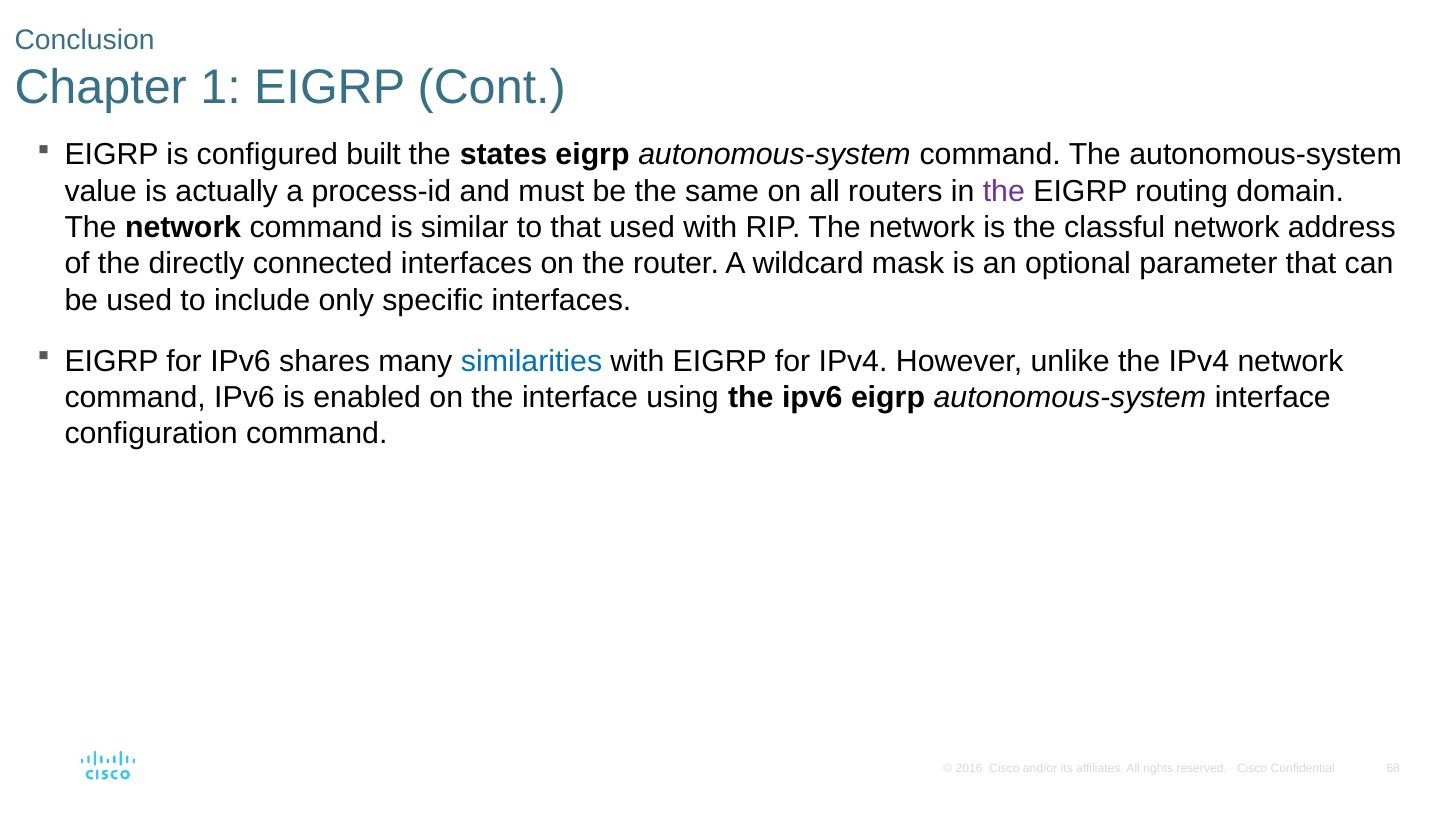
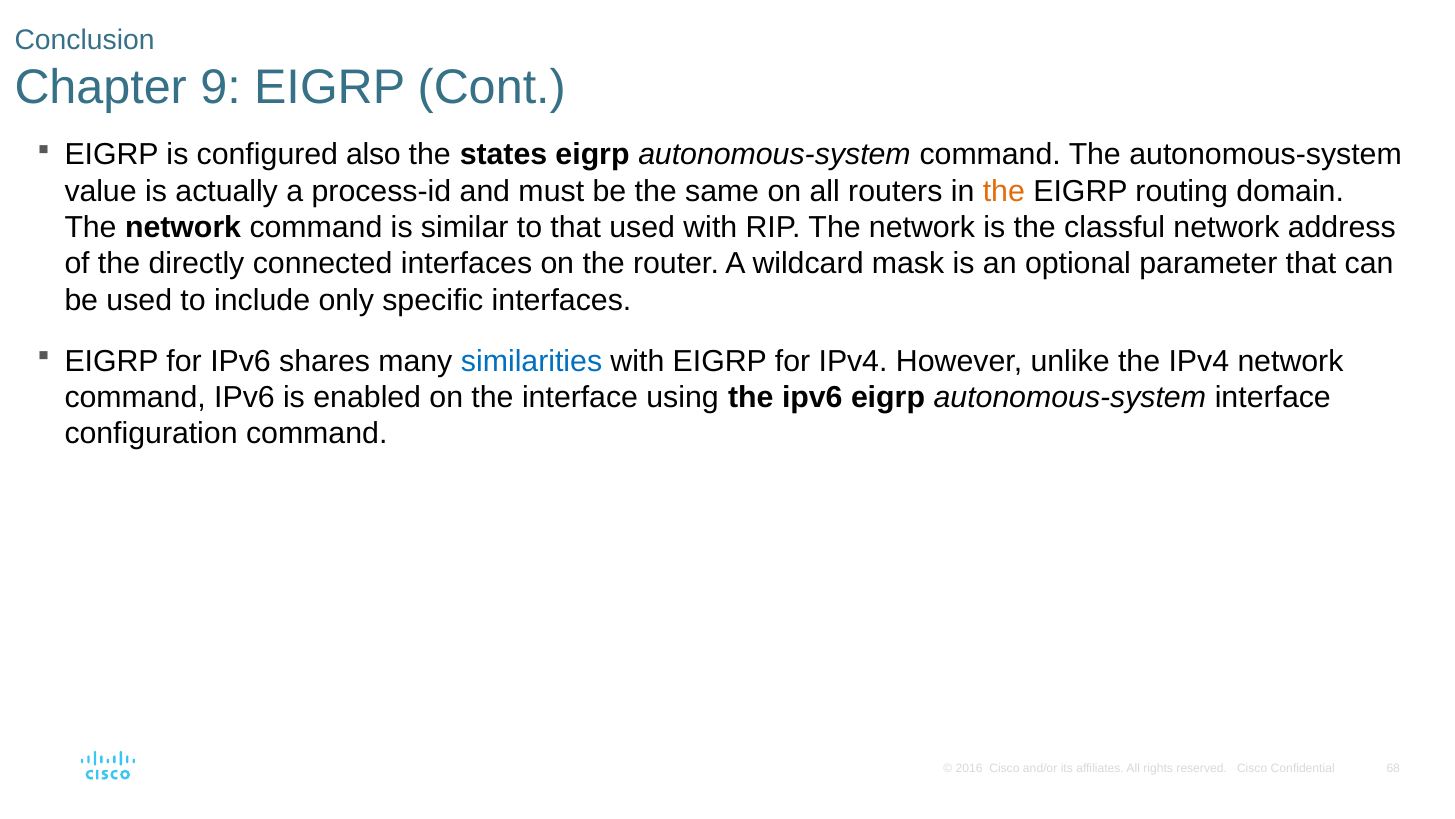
1: 1 -> 9
built: built -> also
the at (1004, 191) colour: purple -> orange
